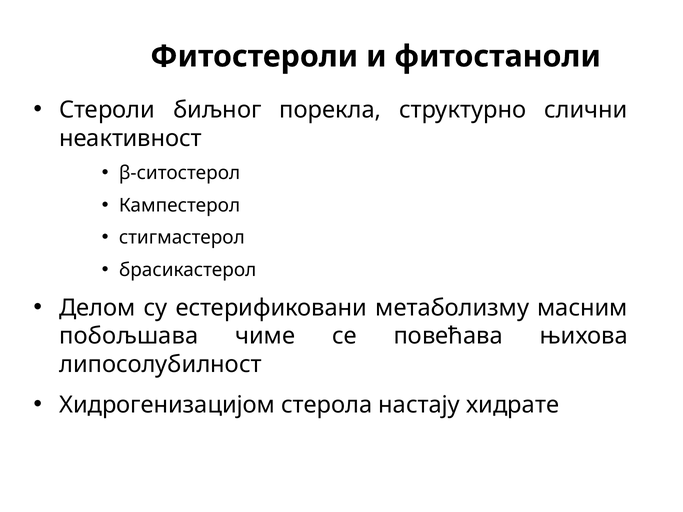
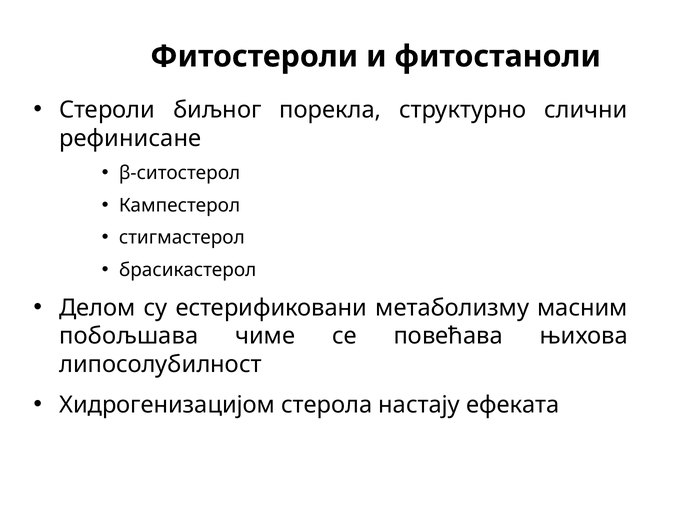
неактивност: неактивност -> рефинисане
хидрате: хидрате -> ефеката
